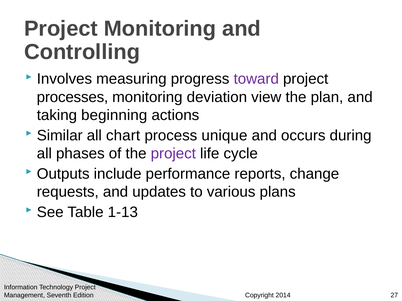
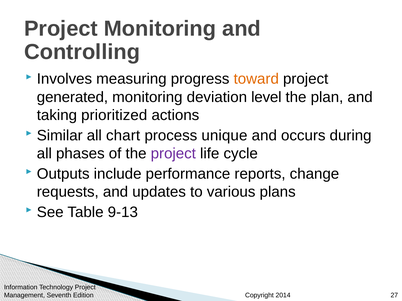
toward colour: purple -> orange
processes: processes -> generated
view: view -> level
beginning: beginning -> prioritized
1-13: 1-13 -> 9-13
